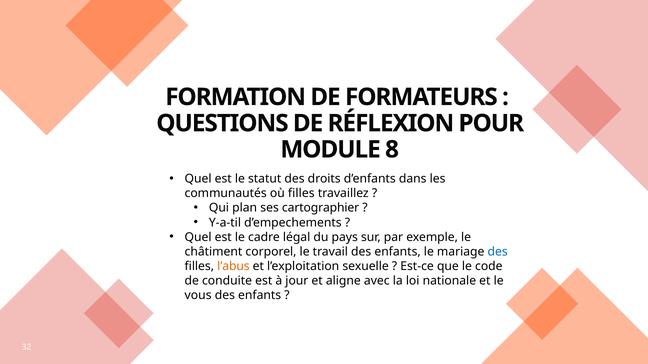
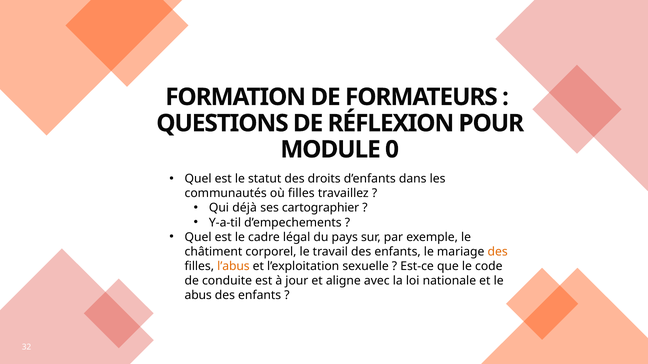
8: 8 -> 0
plan: plan -> déjà
des at (498, 252) colour: blue -> orange
vous: vous -> abus
